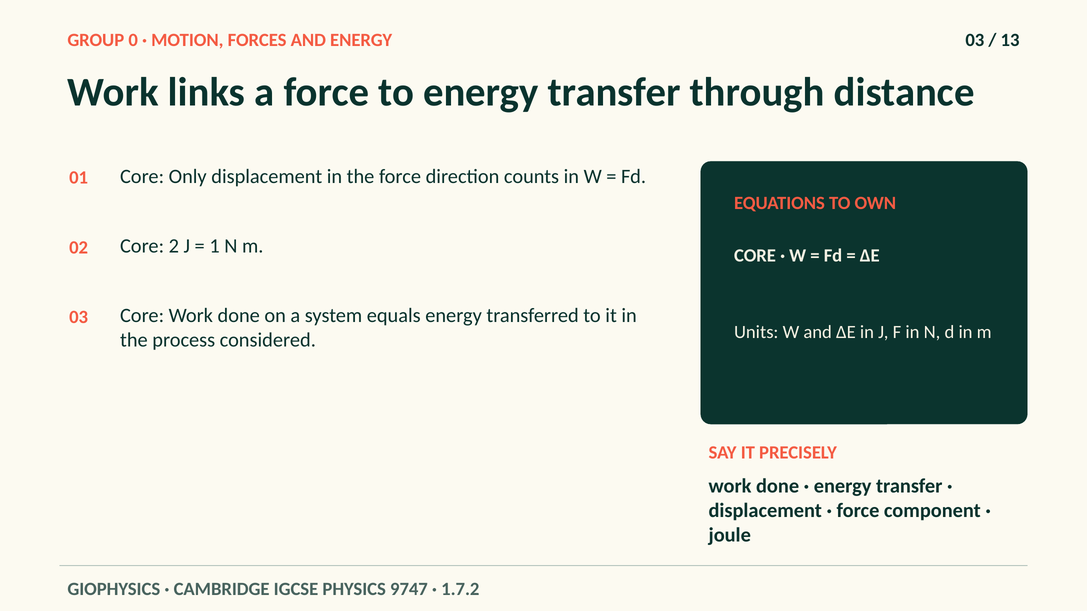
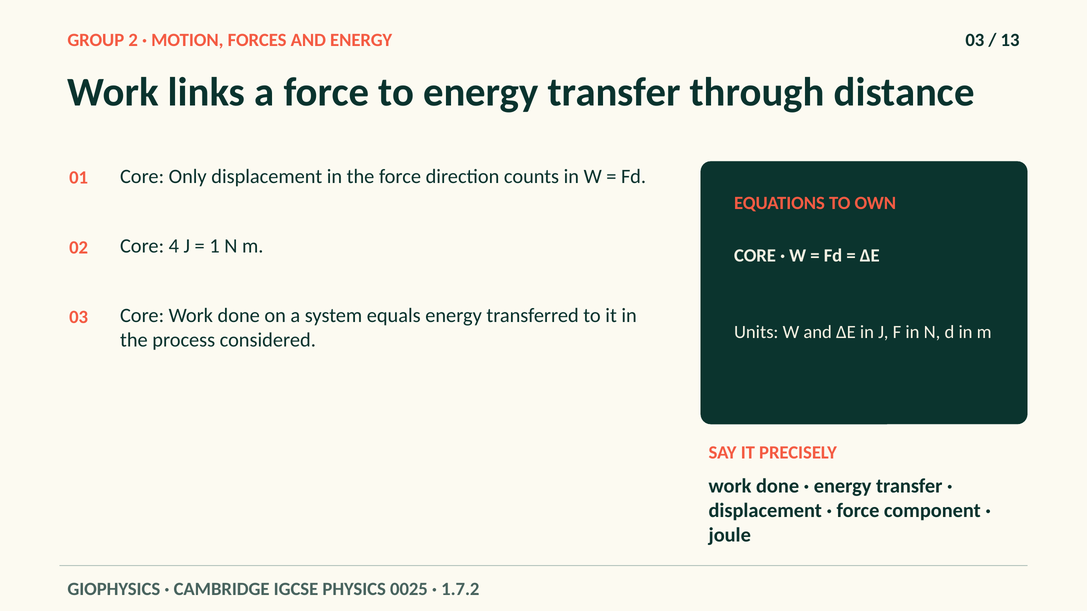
0: 0 -> 2
2: 2 -> 4
9747: 9747 -> 0025
